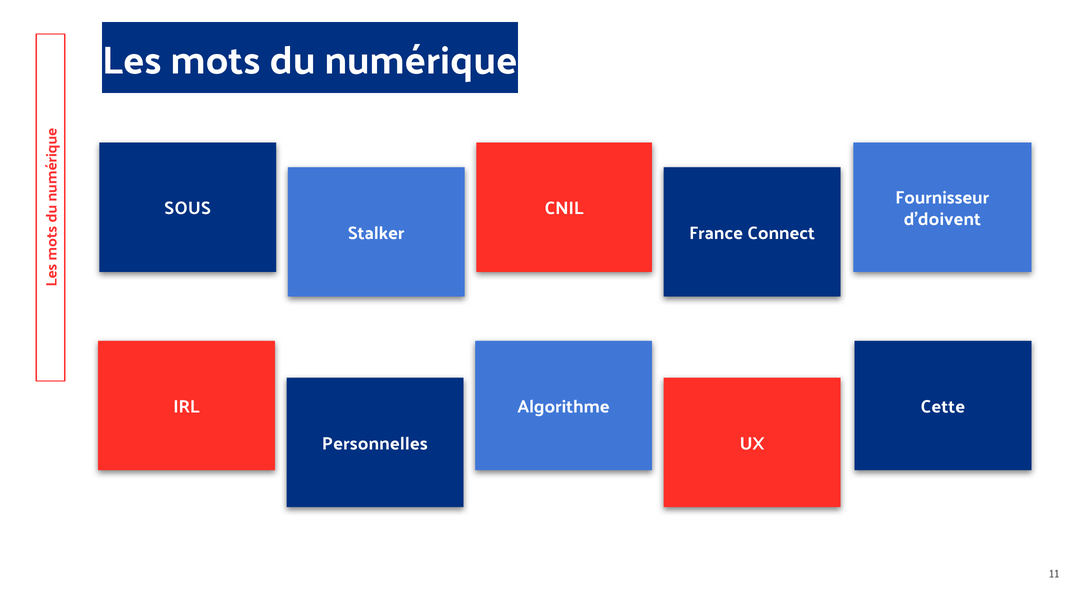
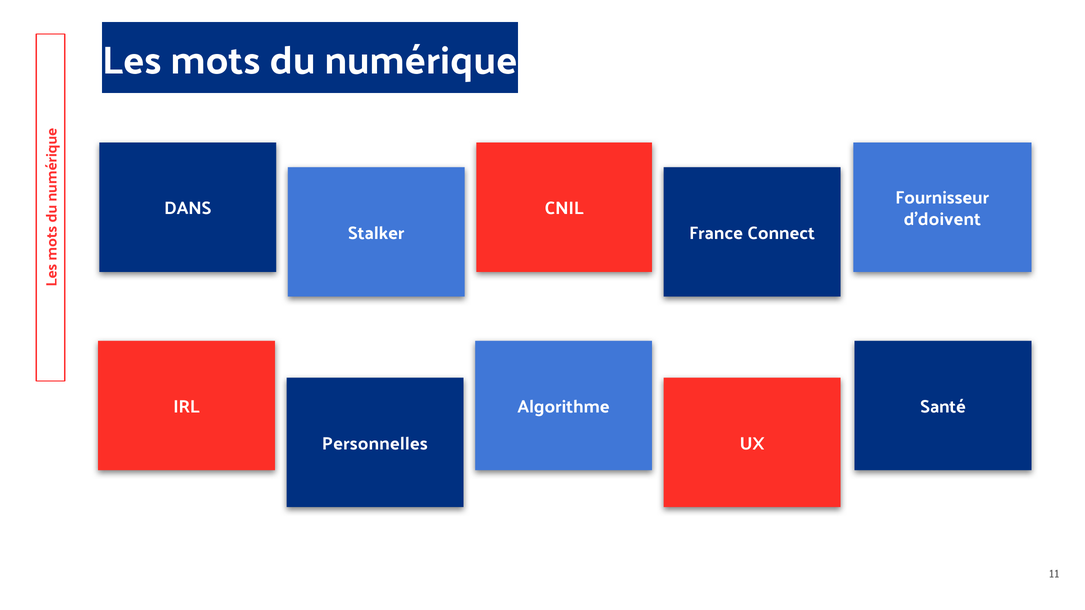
SOUS: SOUS -> DANS
Cette: Cette -> Santé
